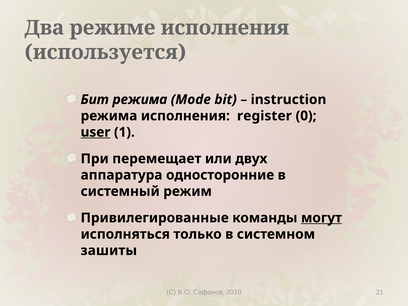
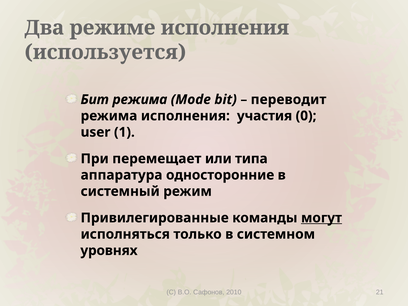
instruction: instruction -> переводит
register: register -> участия
user underline: present -> none
двух: двух -> типа
зашиты: зашиты -> уровнях
